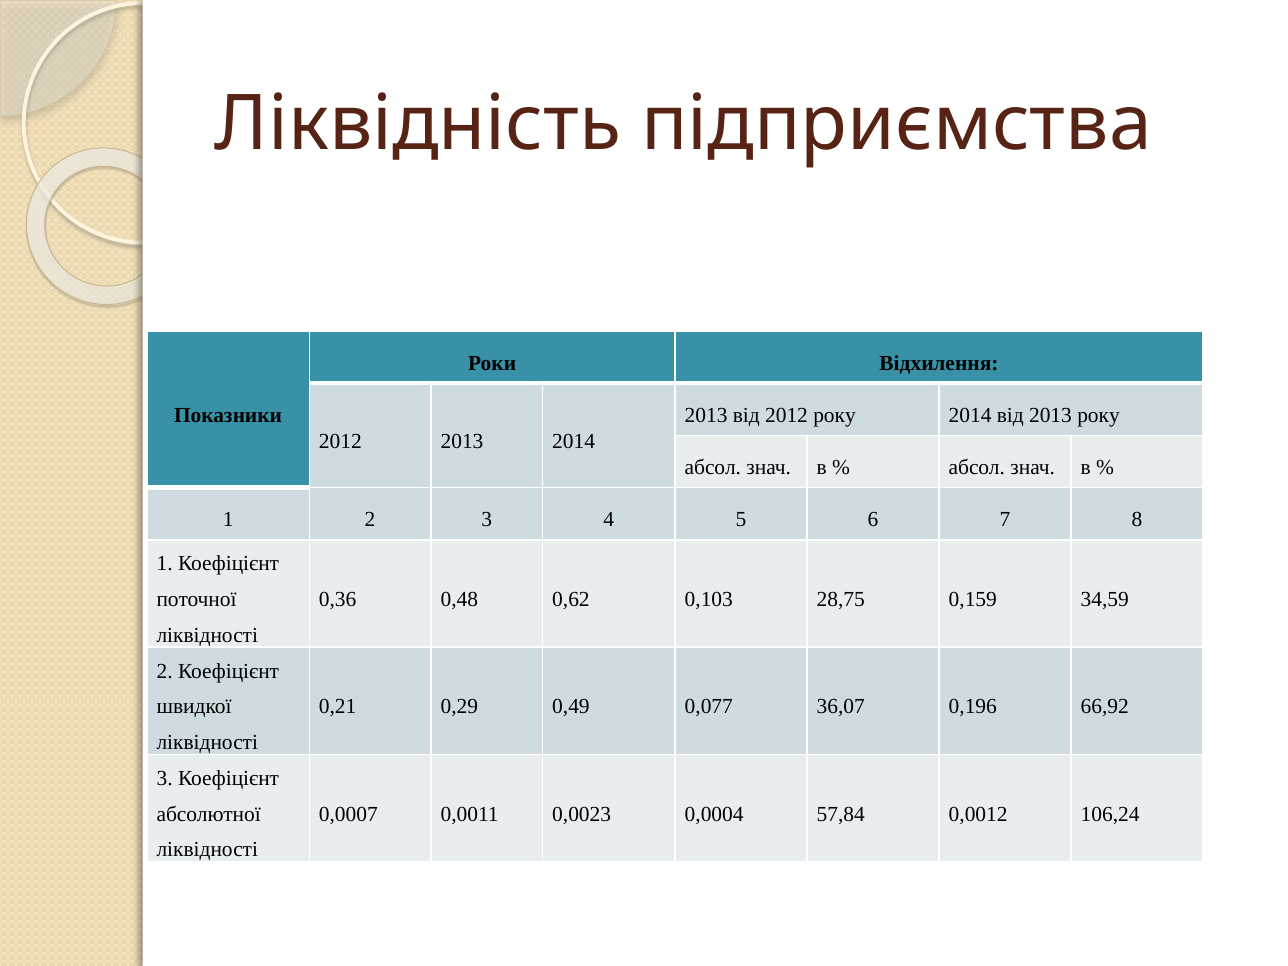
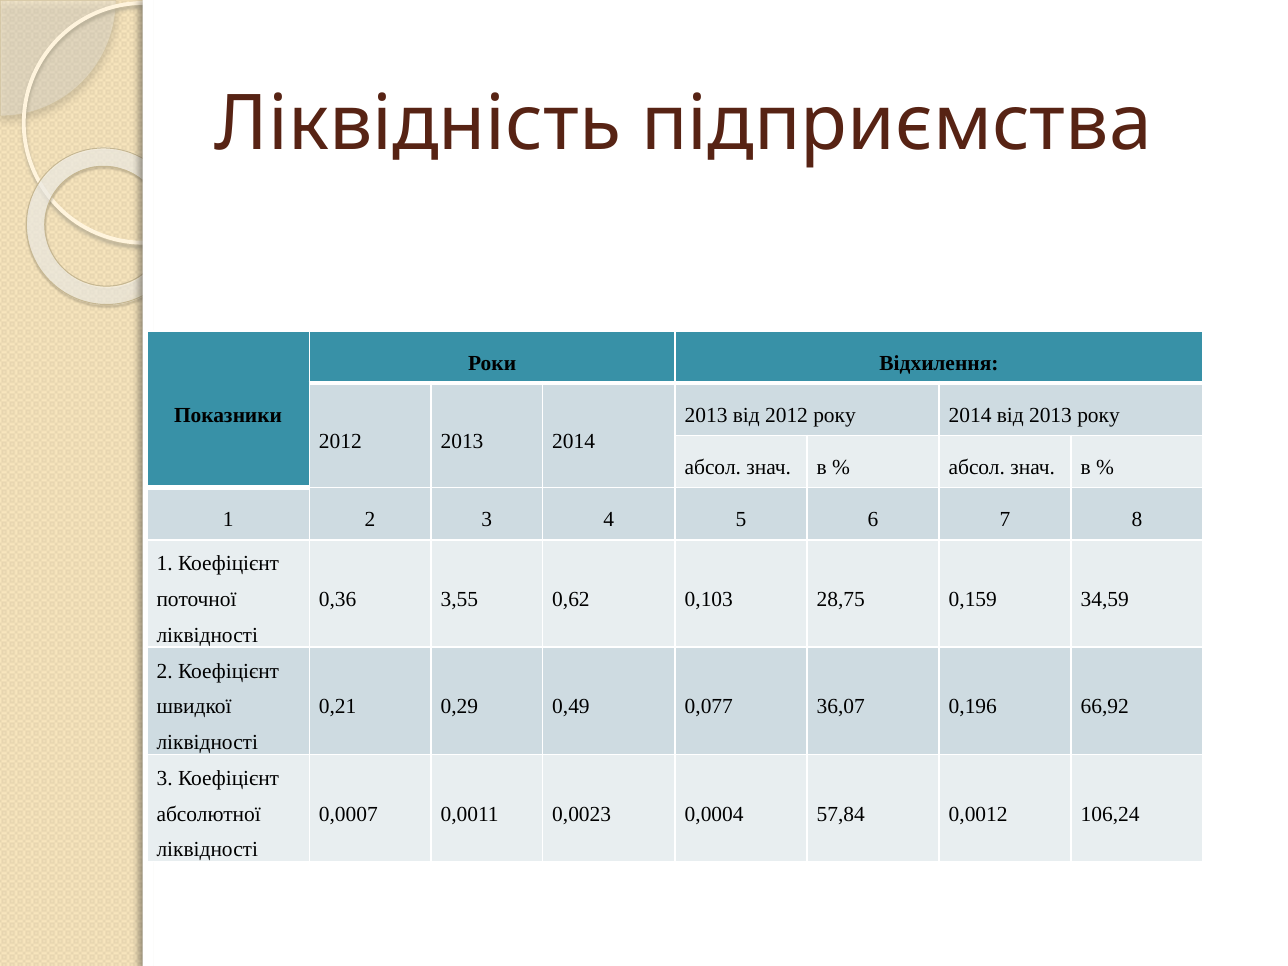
0,48: 0,48 -> 3,55
